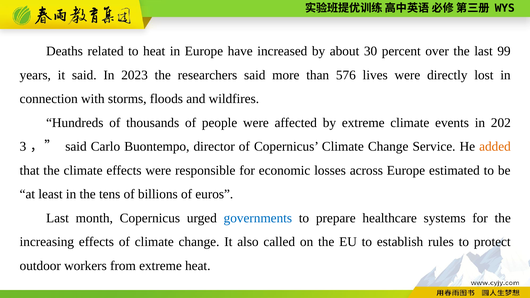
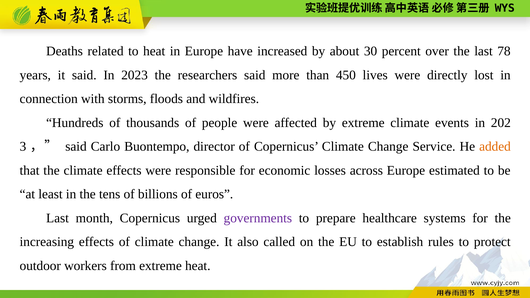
99: 99 -> 78
576: 576 -> 450
governments colour: blue -> purple
